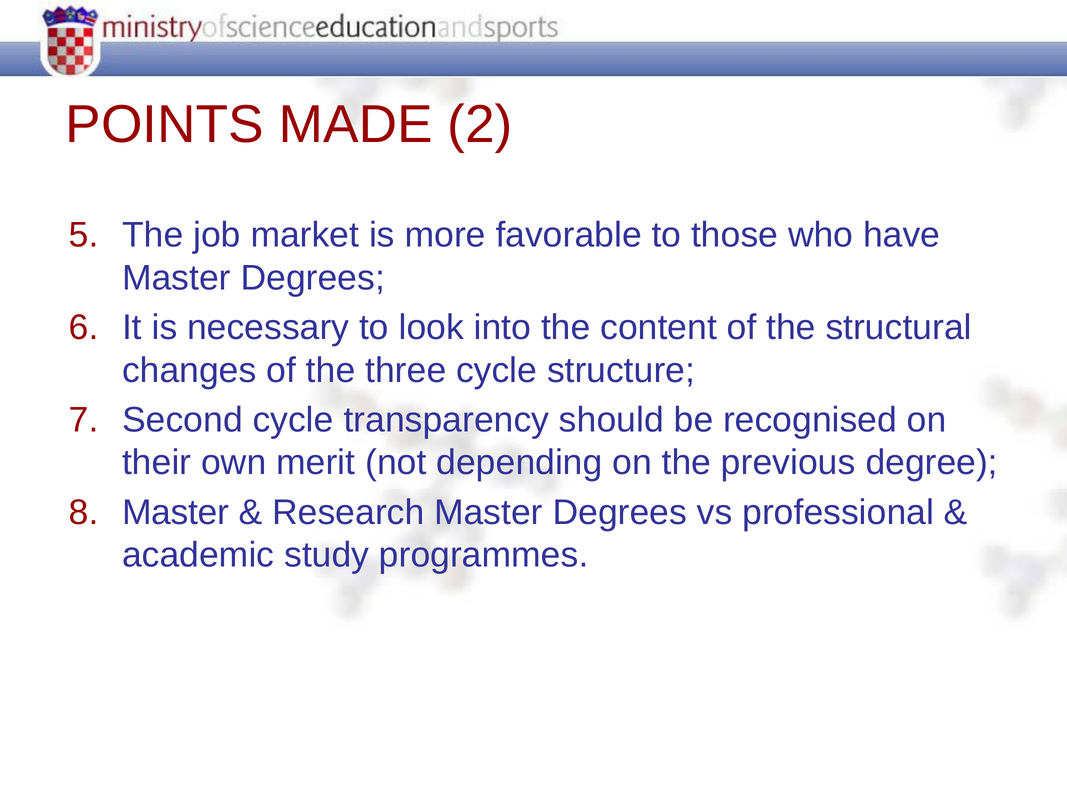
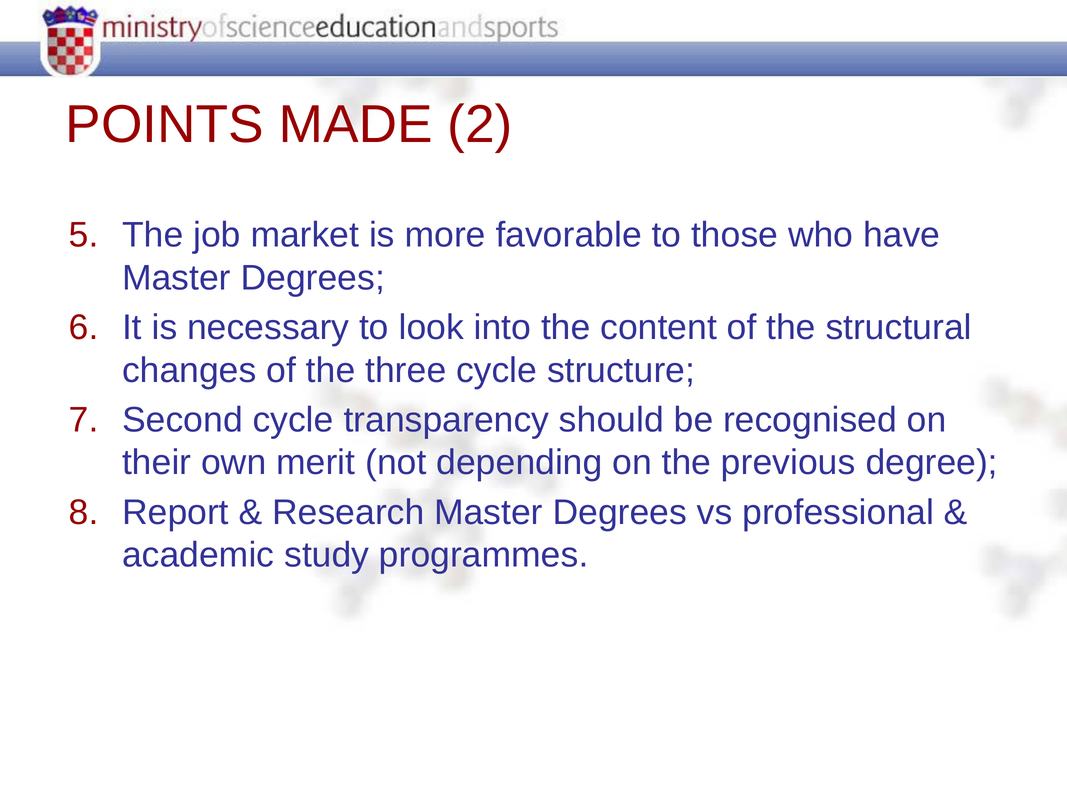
Master at (176, 513): Master -> Report
